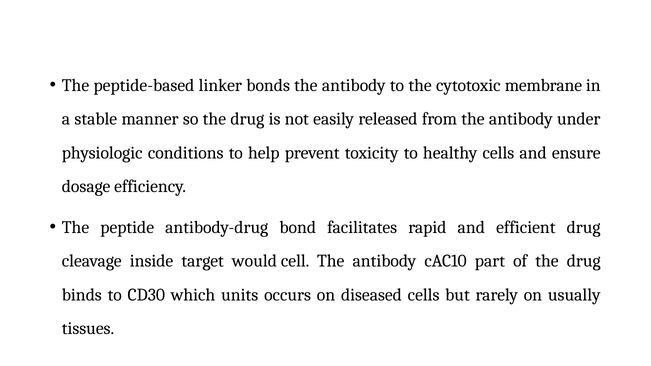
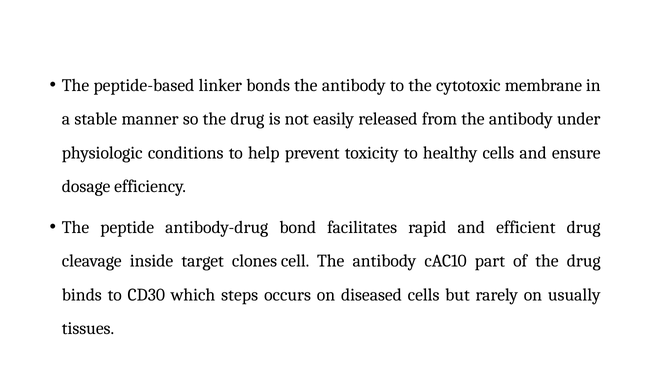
would: would -> clones
units: units -> steps
